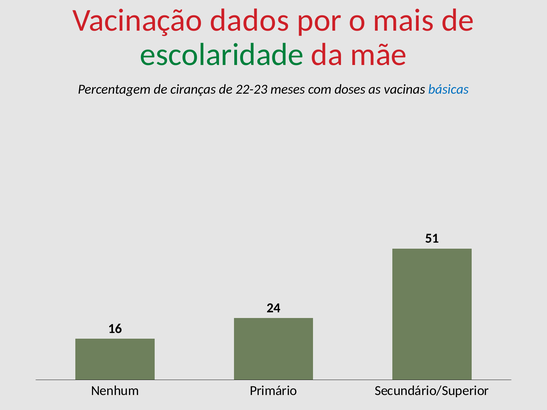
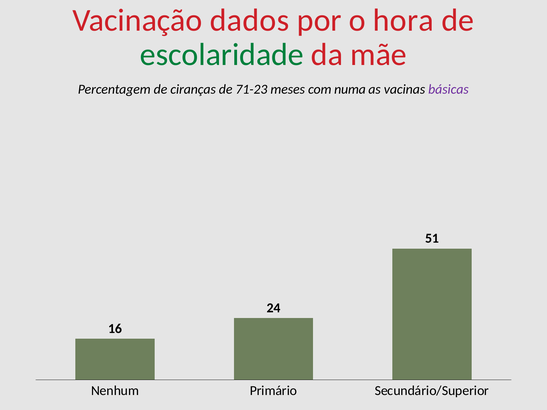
mais: mais -> hora
22-23: 22-23 -> 71-23
doses: doses -> numa
básicas colour: blue -> purple
